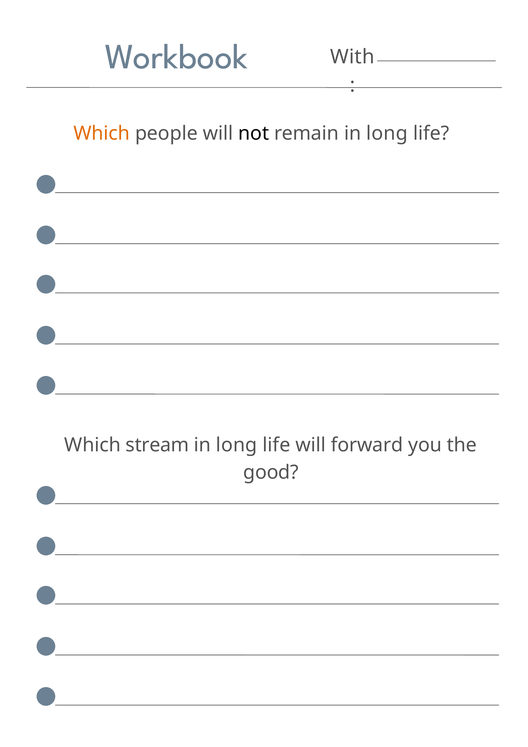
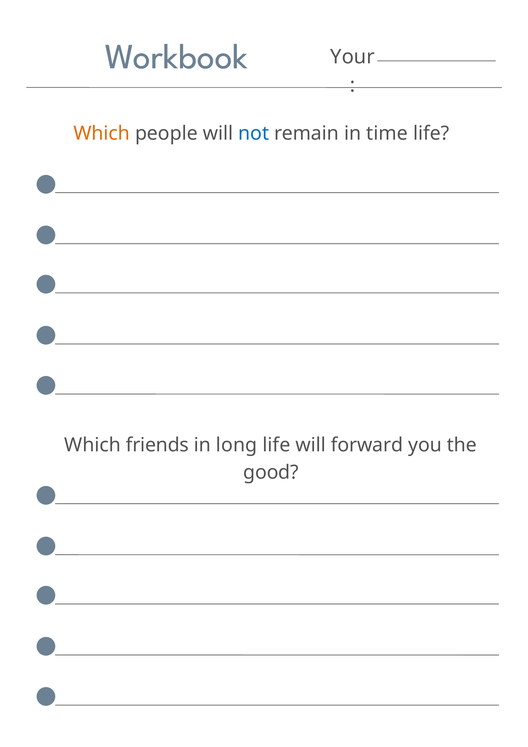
With: With -> Your
not colour: black -> blue
remain in long: long -> time
stream: stream -> friends
